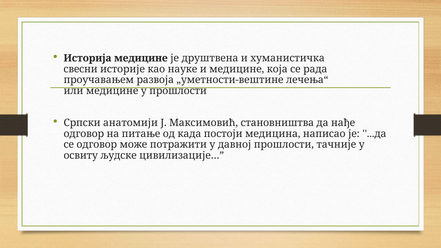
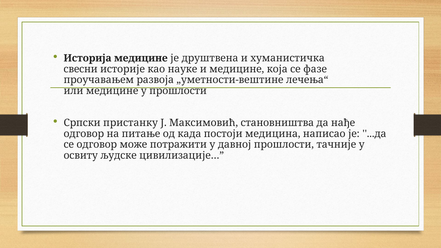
рада: рада -> фазе
анатомији: анатомији -> пристанку
